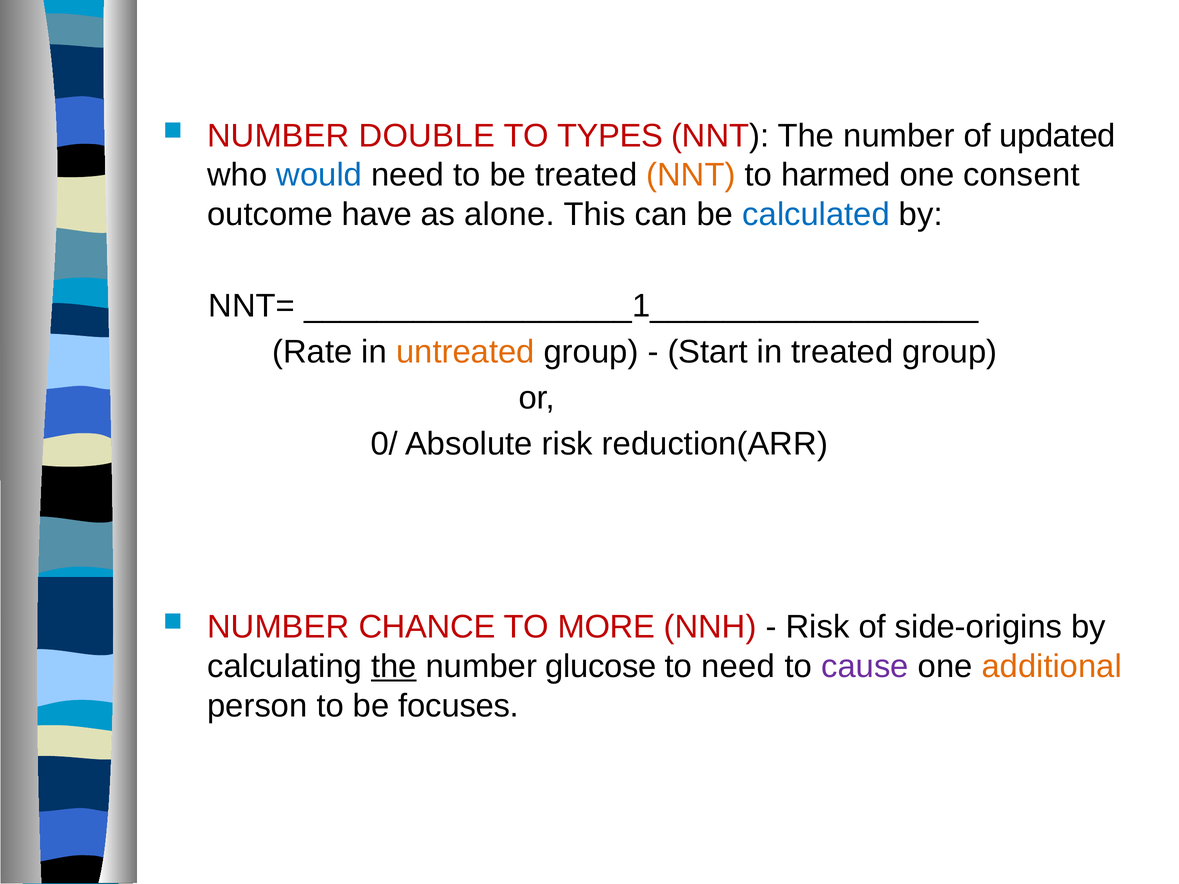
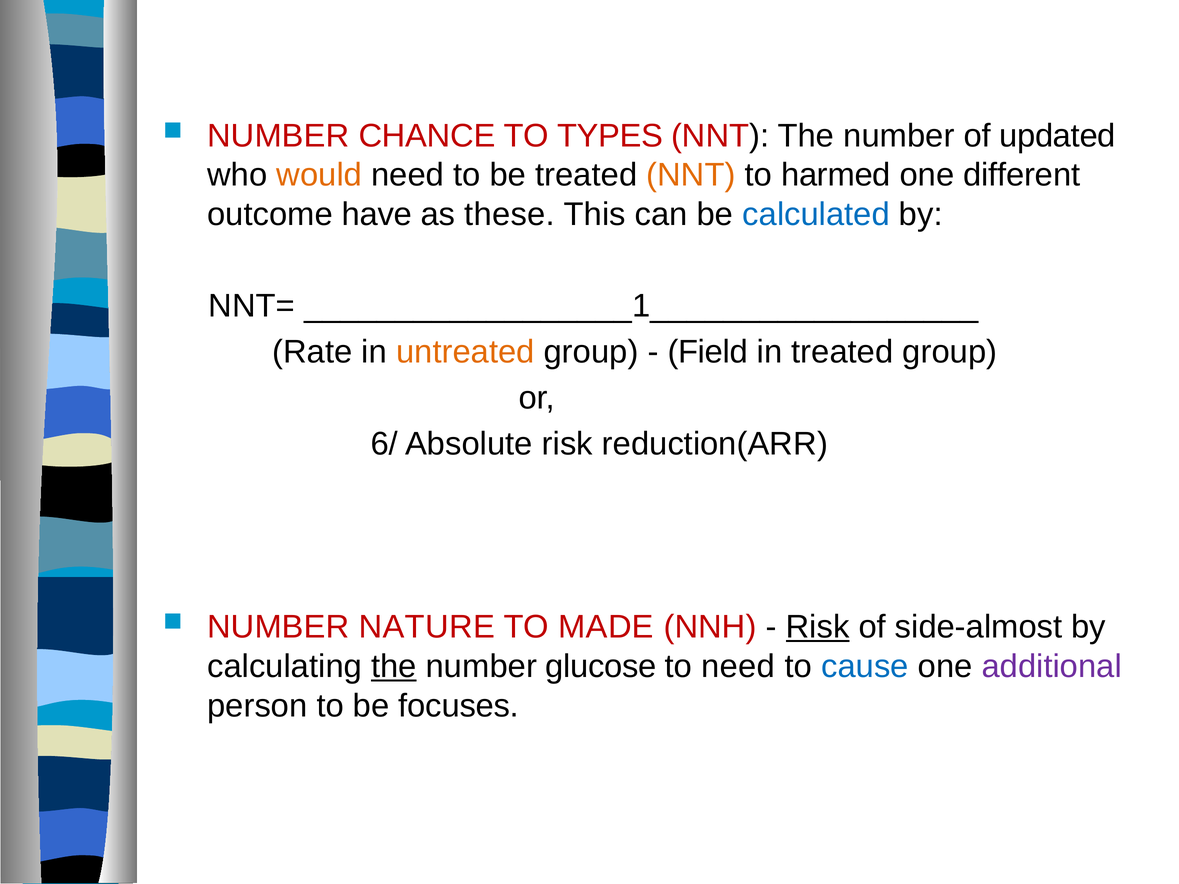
DOUBLE: DOUBLE -> CHANCE
would colour: blue -> orange
consent: consent -> different
alone: alone -> these
Start: Start -> Field
0/: 0/ -> 6/
CHANCE: CHANCE -> NATURE
MORE: MORE -> MADE
Risk at (818, 627) underline: none -> present
side-origins: side-origins -> side-almost
cause colour: purple -> blue
additional colour: orange -> purple
